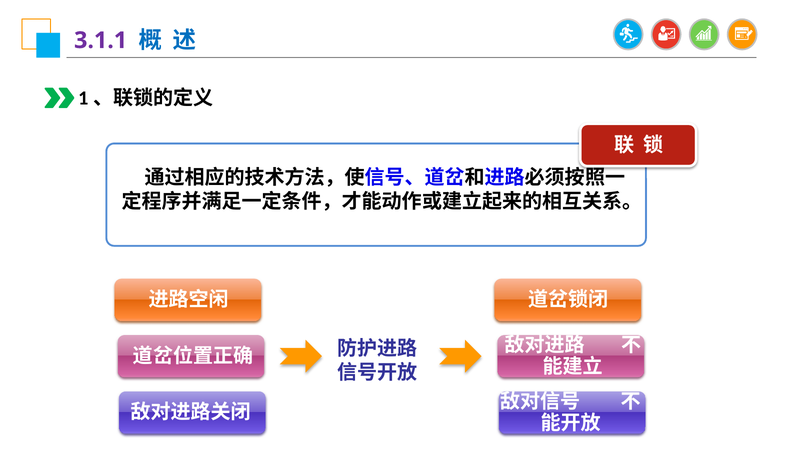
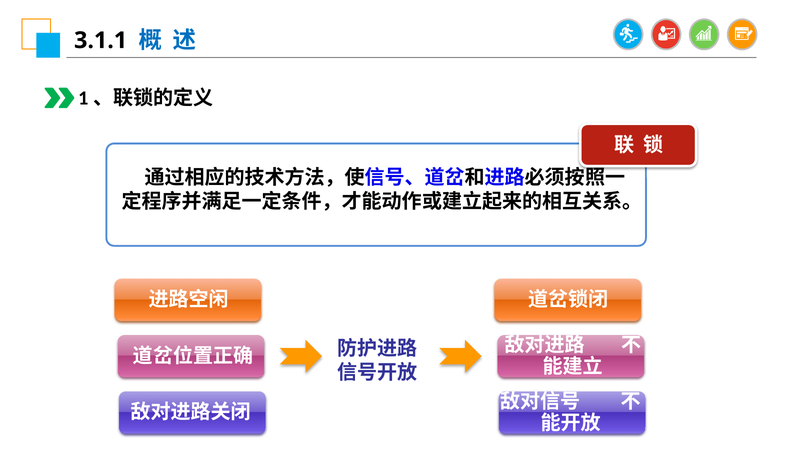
3.1.1 colour: purple -> black
